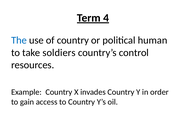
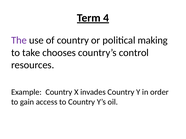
The colour: blue -> purple
human: human -> making
soldiers: soldiers -> chooses
